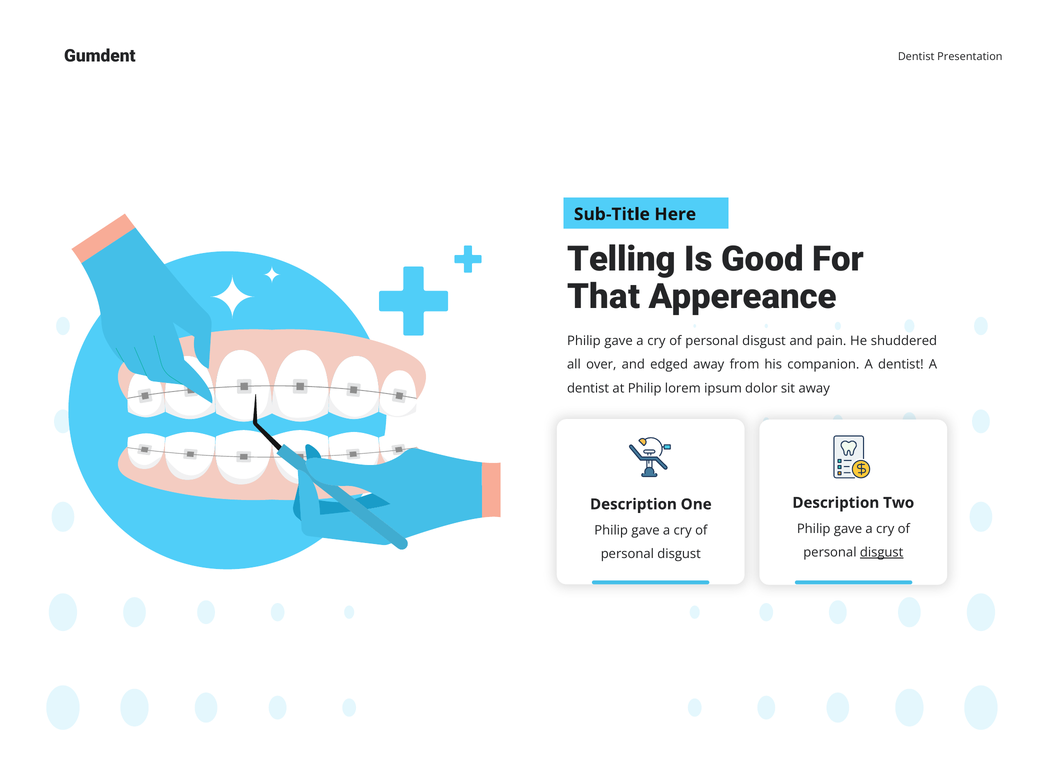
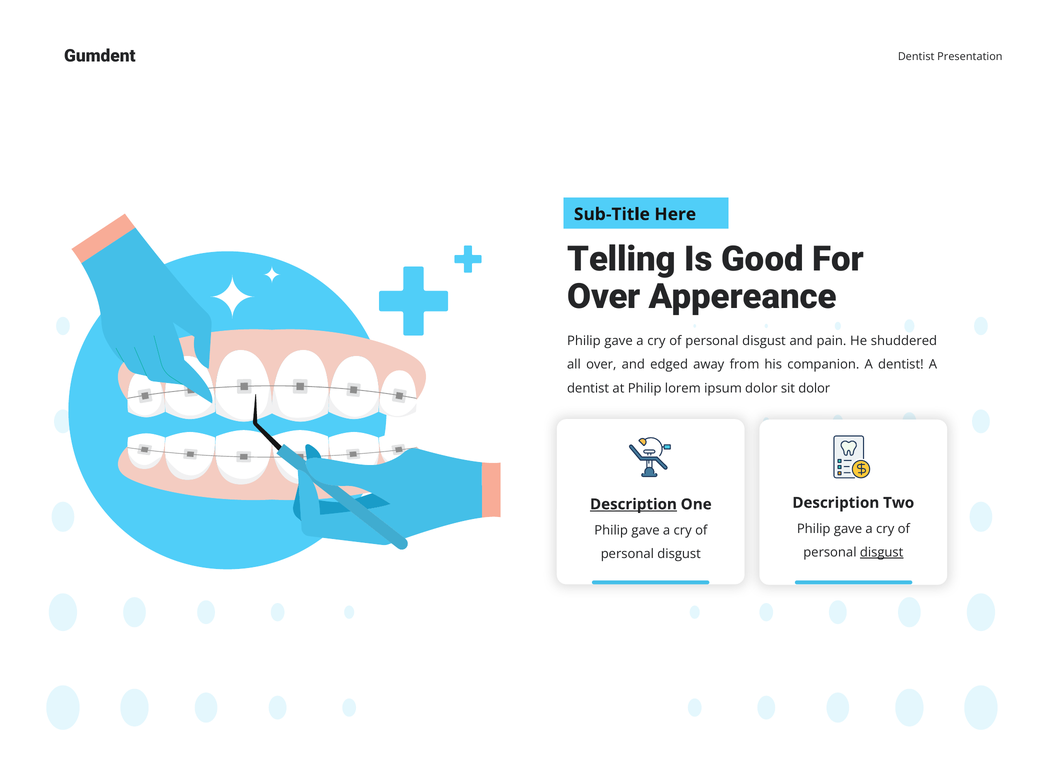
That at (604, 297): That -> Over
sit away: away -> dolor
Description at (633, 504) underline: none -> present
